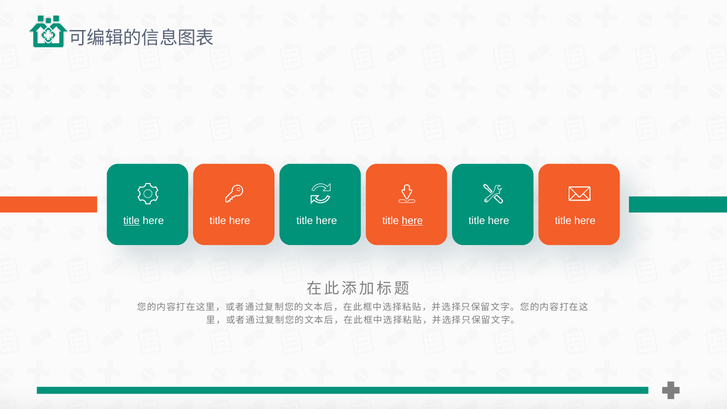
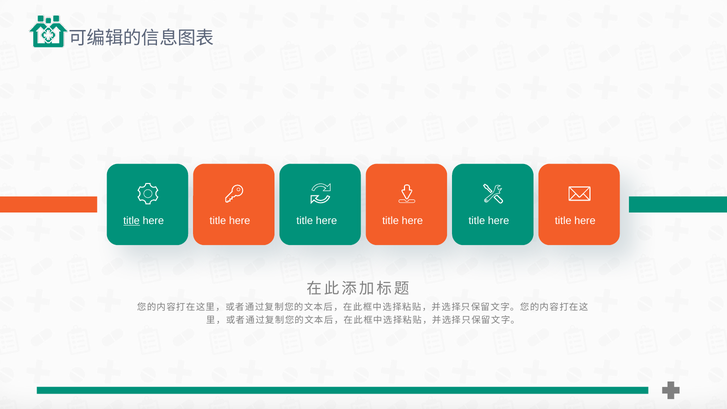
here at (412, 220) underline: present -> none
